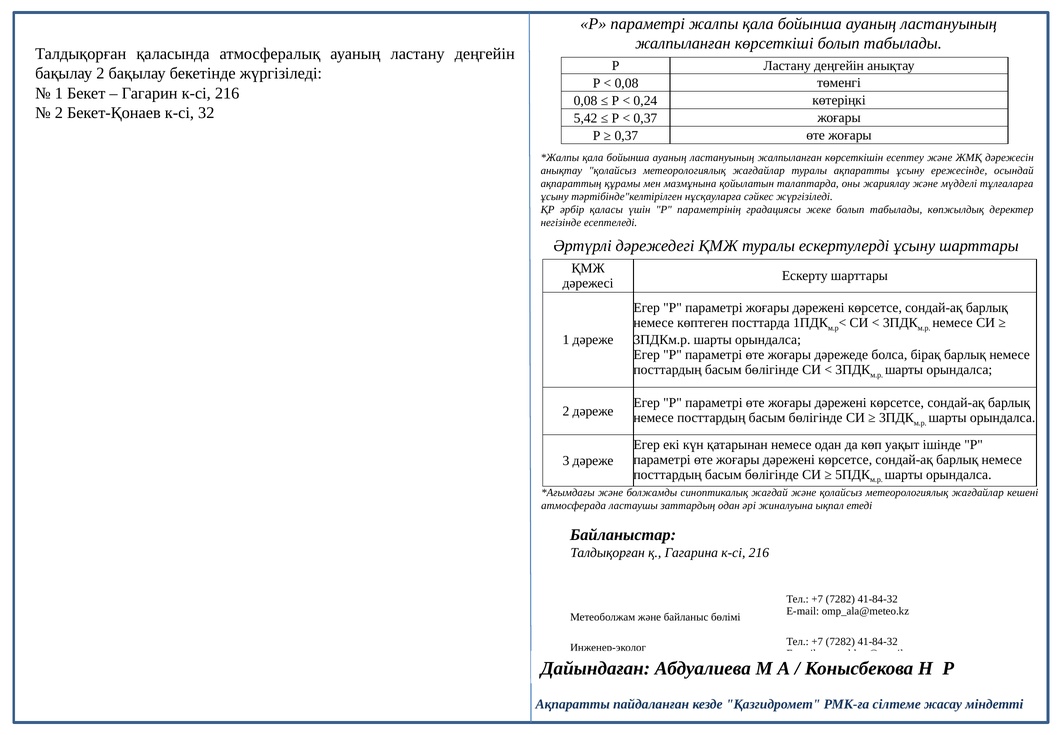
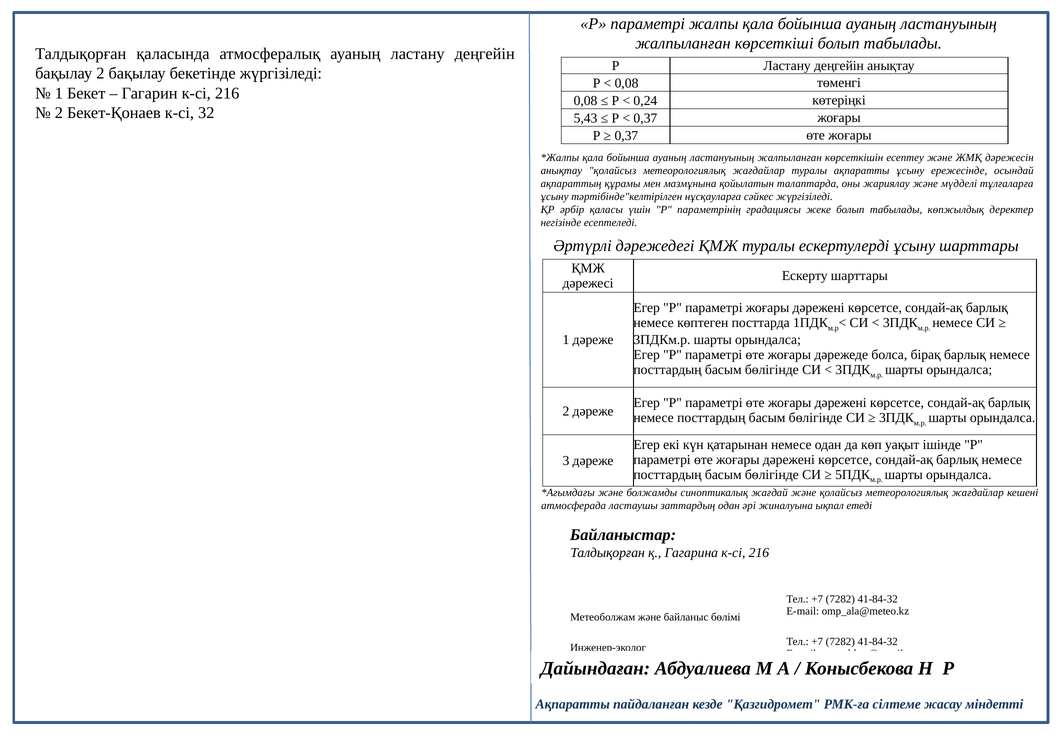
5,42: 5,42 -> 5,43
